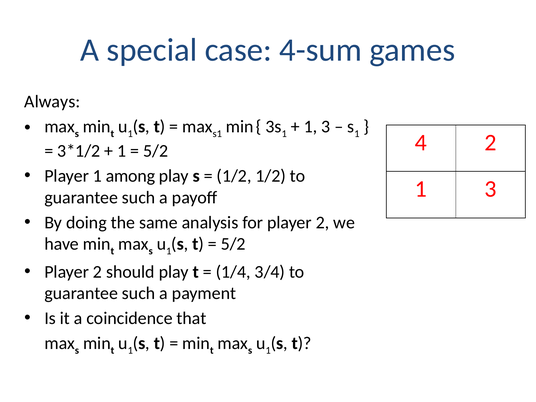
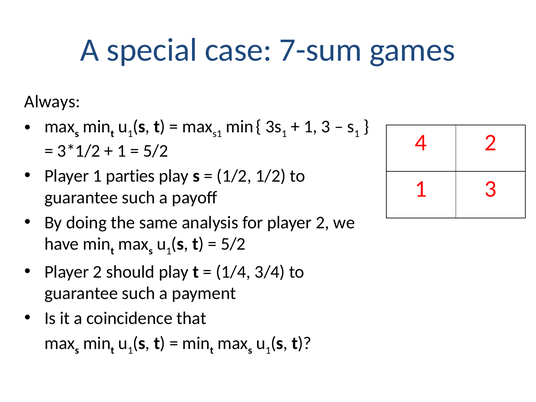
4-sum: 4-sum -> 7-sum
among: among -> parties
